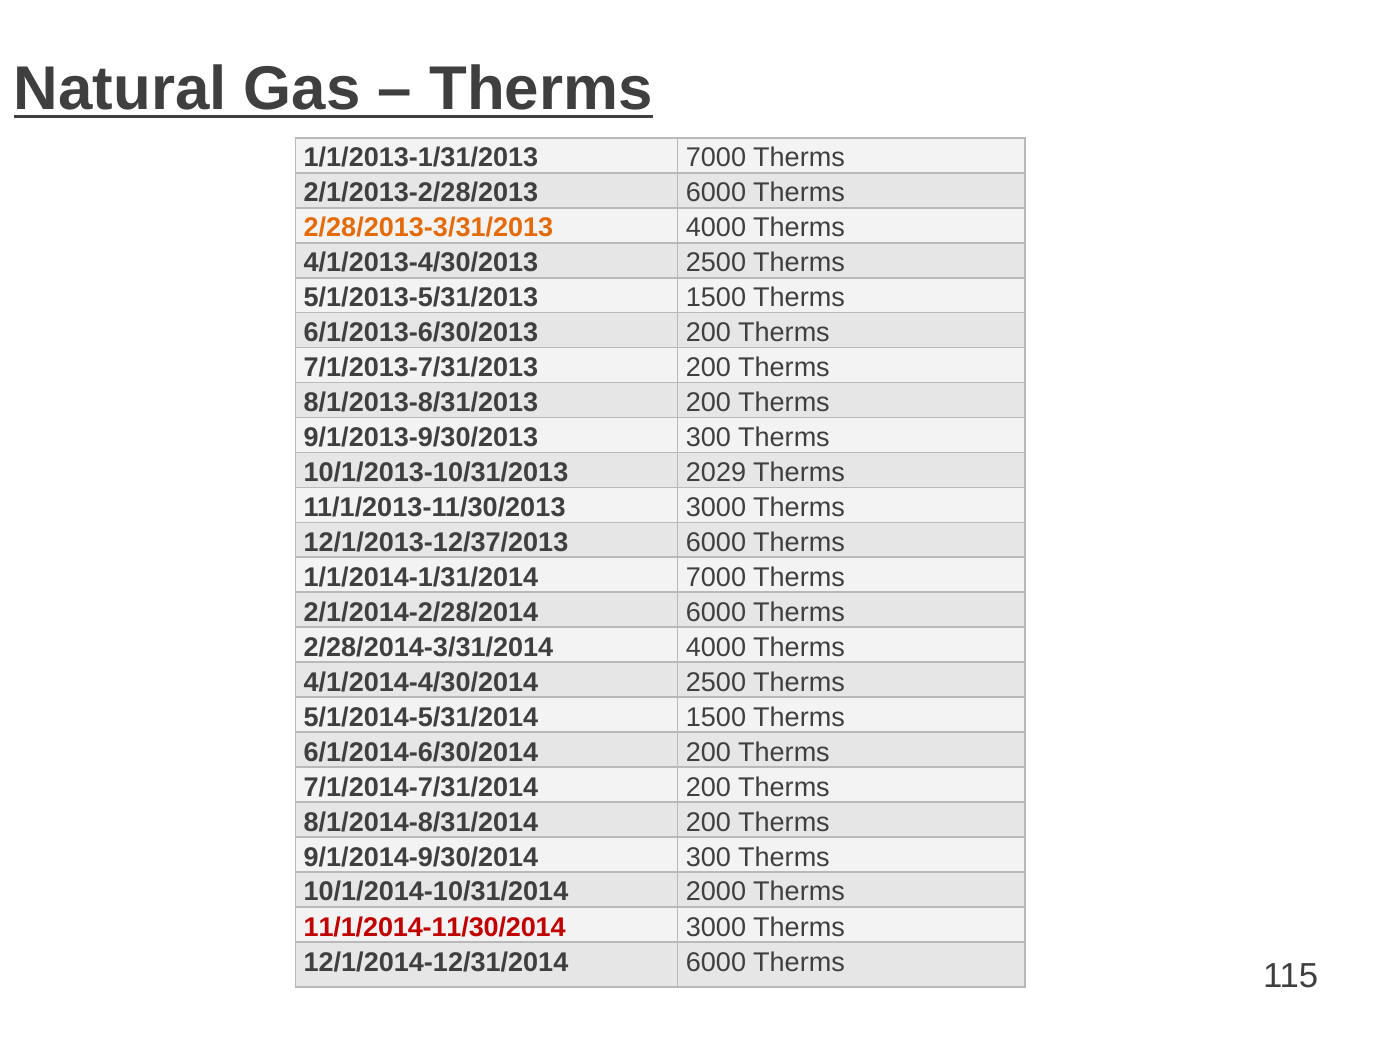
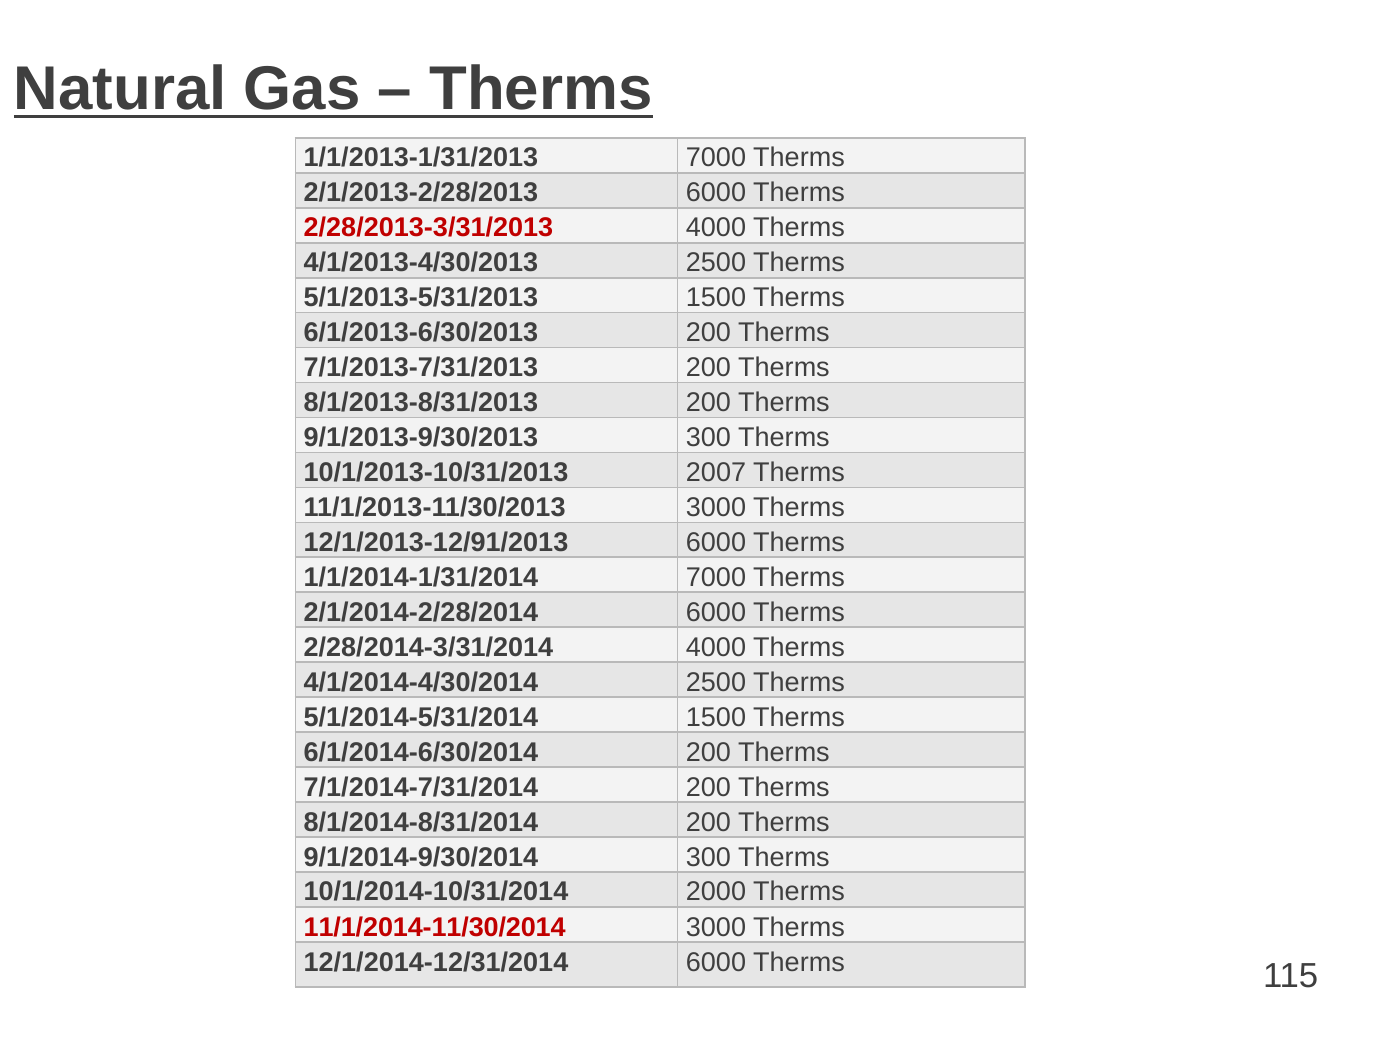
2/28/2013-3/31/2013 colour: orange -> red
2029: 2029 -> 2007
12/1/2013-12/37/2013: 12/1/2013-12/37/2013 -> 12/1/2013-12/91/2013
